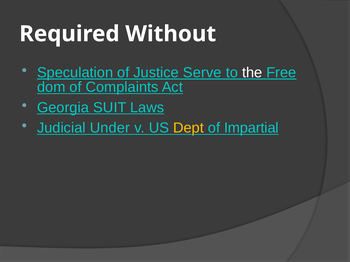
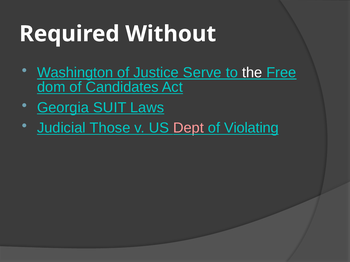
Speculation: Speculation -> Washington
Complaints: Complaints -> Candidates
Under: Under -> Those
Dept colour: yellow -> pink
Impartial: Impartial -> Violating
